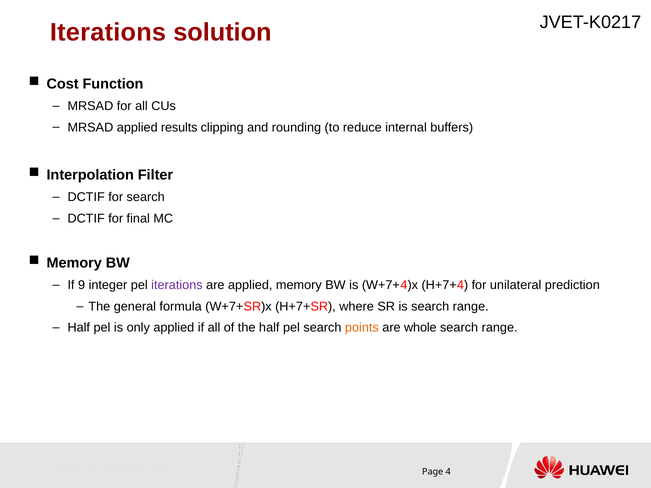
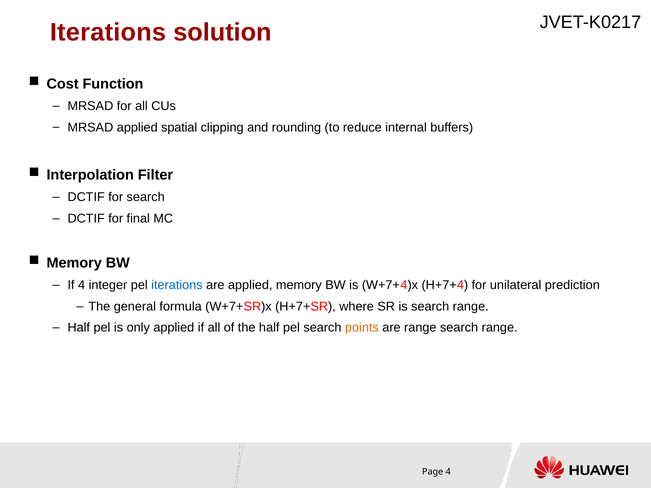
results: results -> spatial
If 9: 9 -> 4
iterations at (177, 285) colour: purple -> blue
are whole: whole -> range
